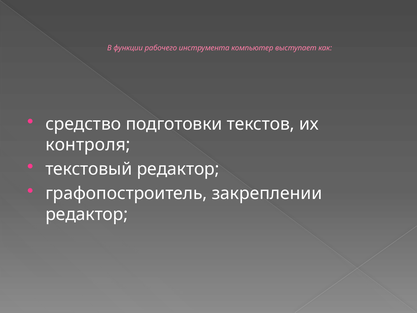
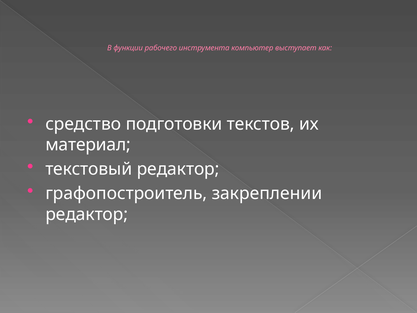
контроля: контроля -> материал
